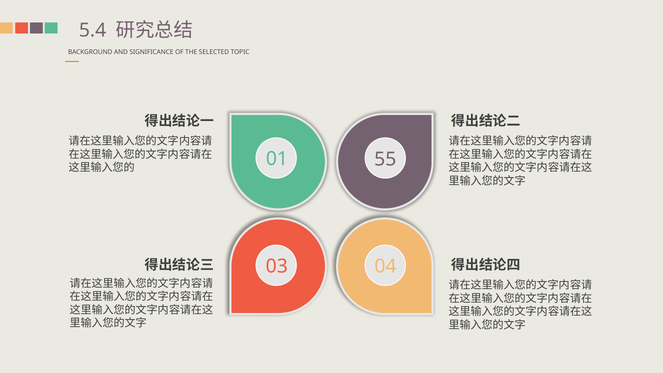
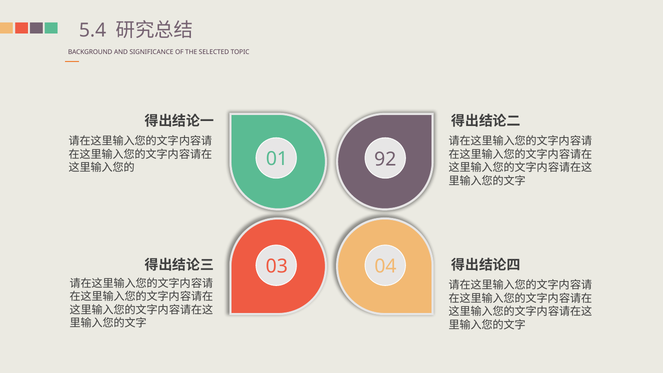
55: 55 -> 92
